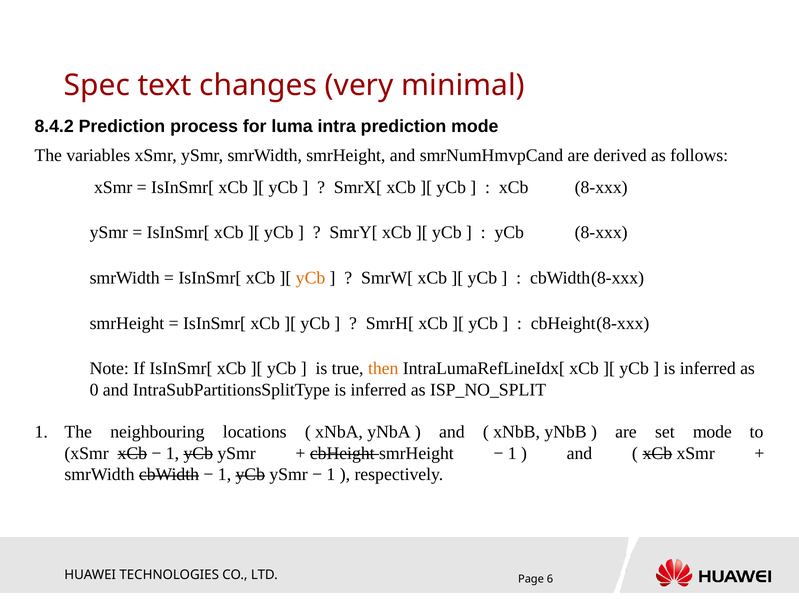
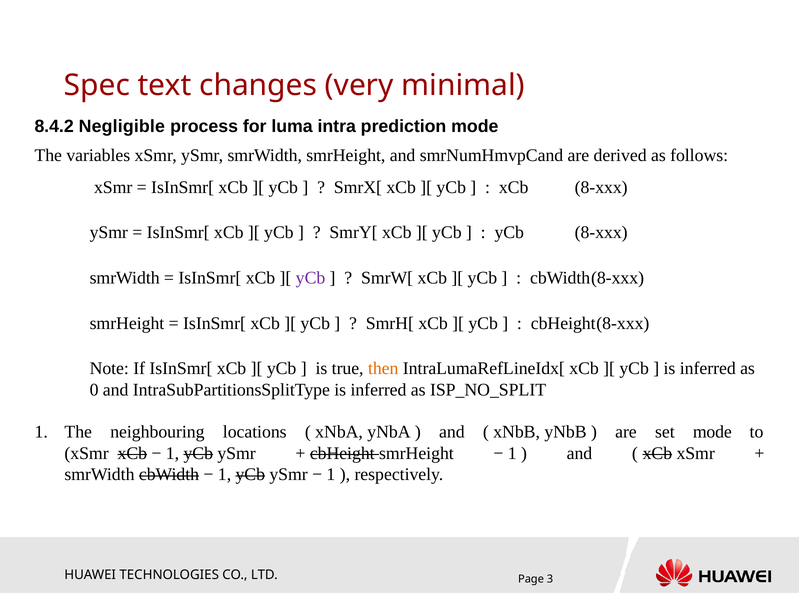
8.4.2 Prediction: Prediction -> Negligible
yCb at (311, 278) colour: orange -> purple
6: 6 -> 3
